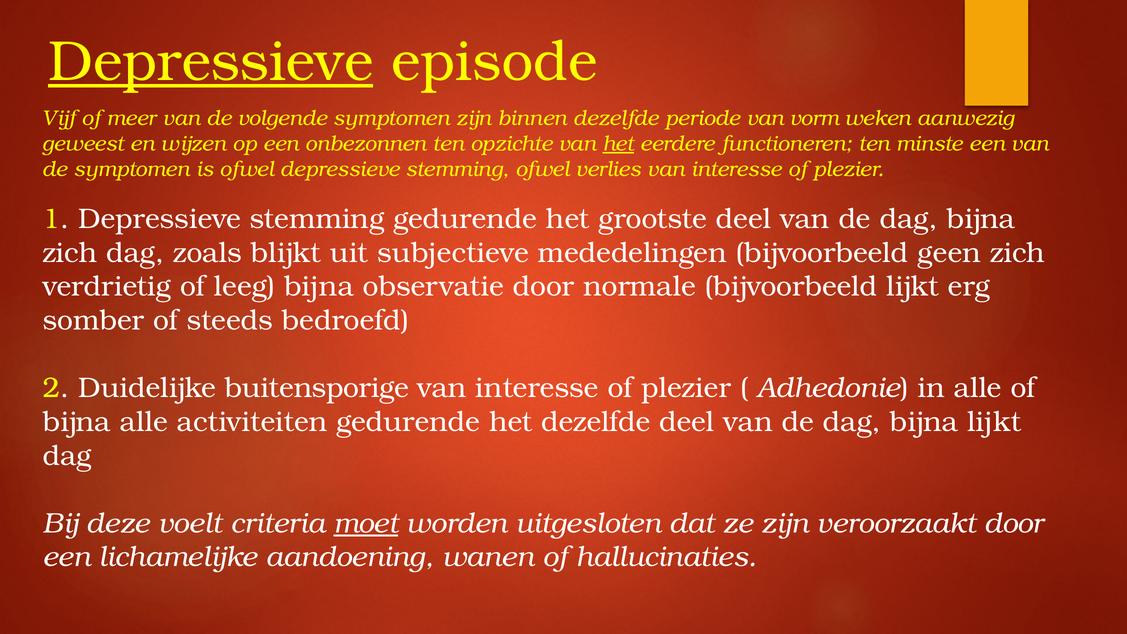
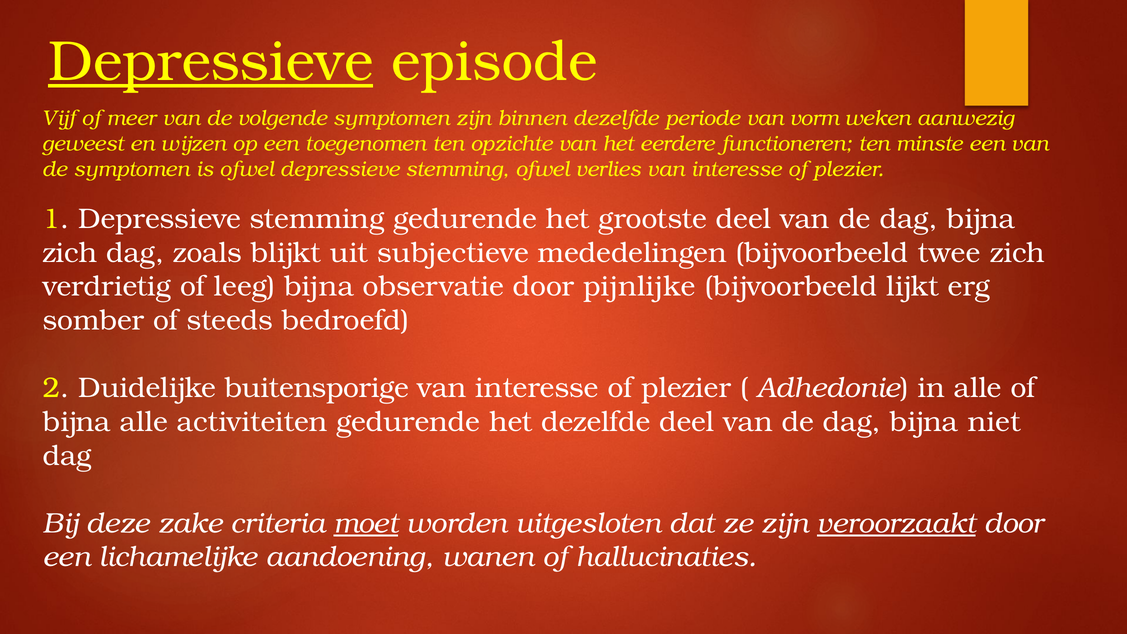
onbezonnen: onbezonnen -> toegenomen
het at (618, 144) underline: present -> none
geen: geen -> twee
normale: normale -> pijnlijke
bijna lijkt: lijkt -> niet
voelt: voelt -> zake
veroorzaakt underline: none -> present
